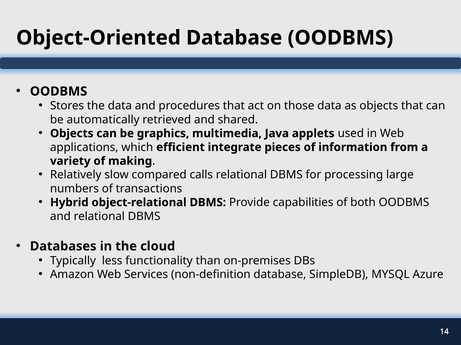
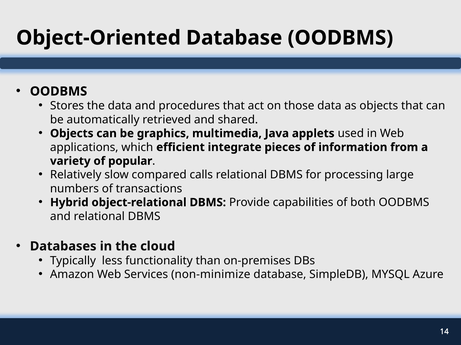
making: making -> popular
non-definition: non-definition -> non-minimize
